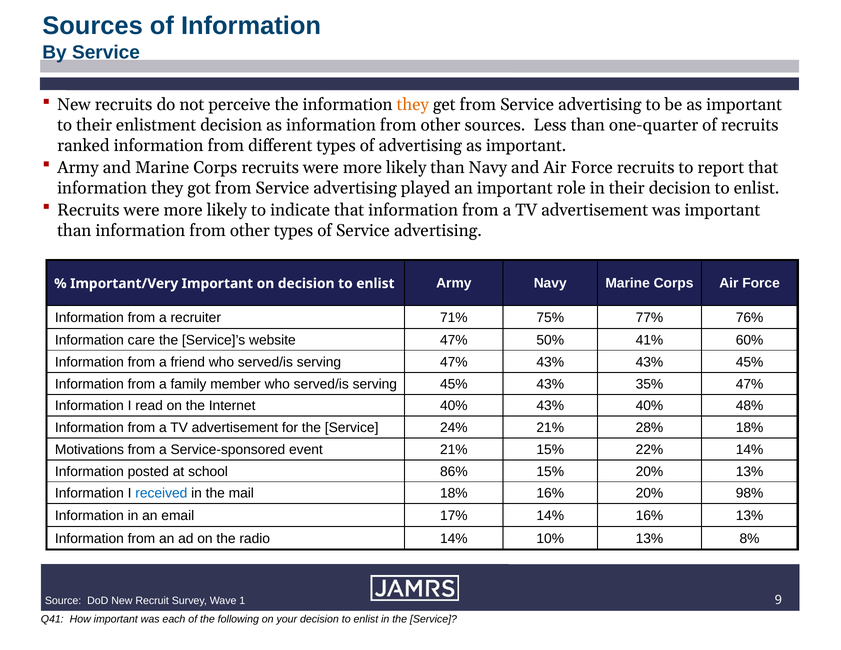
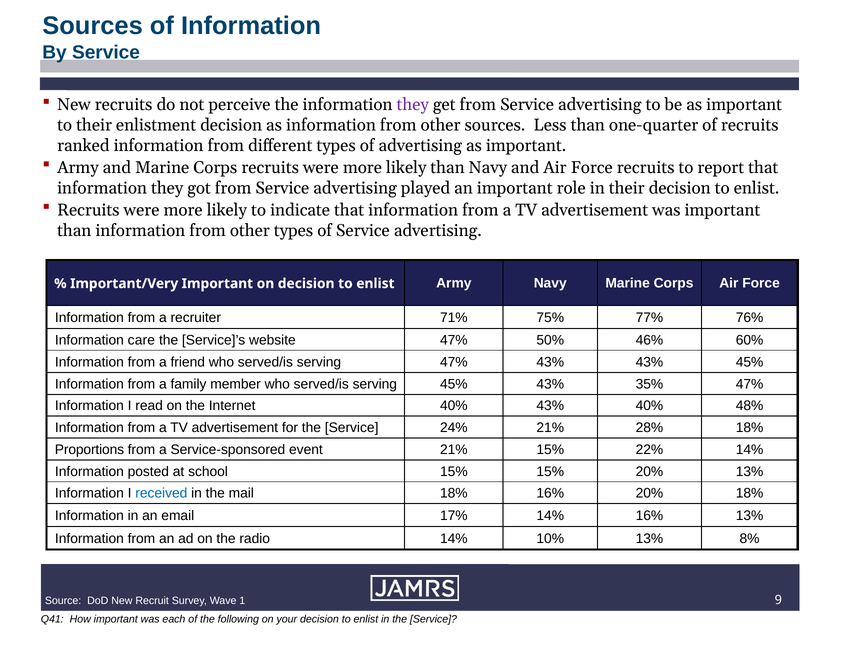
they at (413, 105) colour: orange -> purple
41%: 41% -> 46%
Motivations: Motivations -> Proportions
school 86%: 86% -> 15%
20% 98%: 98% -> 18%
